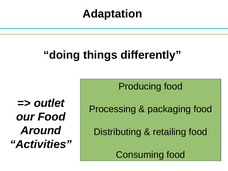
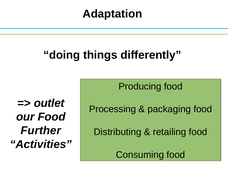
Around: Around -> Further
